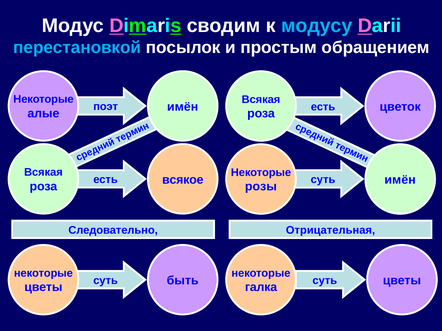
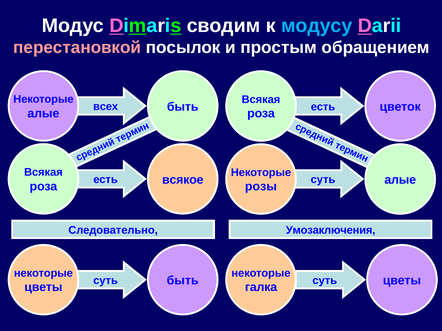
перестановкой colour: light blue -> pink
имён at (183, 107): имён -> быть
поэт: поэт -> всех
имён at (400, 180): имён -> алые
Отрицательная: Отрицательная -> Умозаключения
